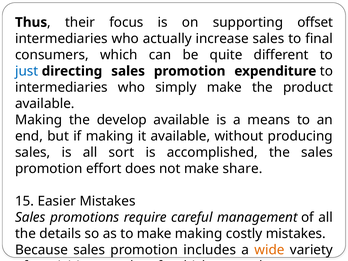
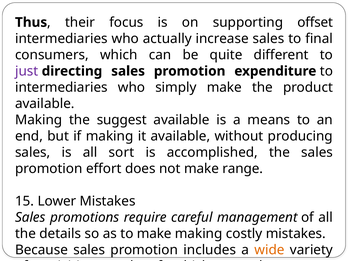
just colour: blue -> purple
develop: develop -> suggest
make share: share -> range
Easier: Easier -> Lower
